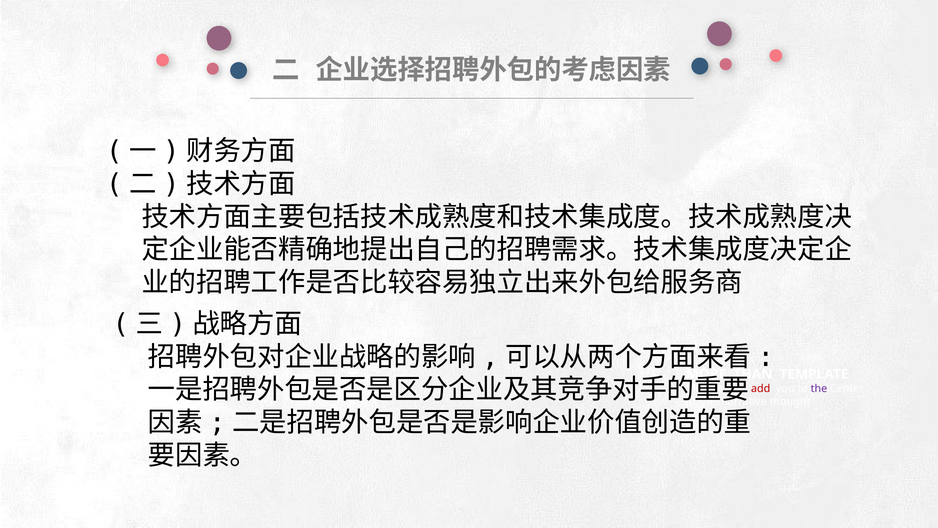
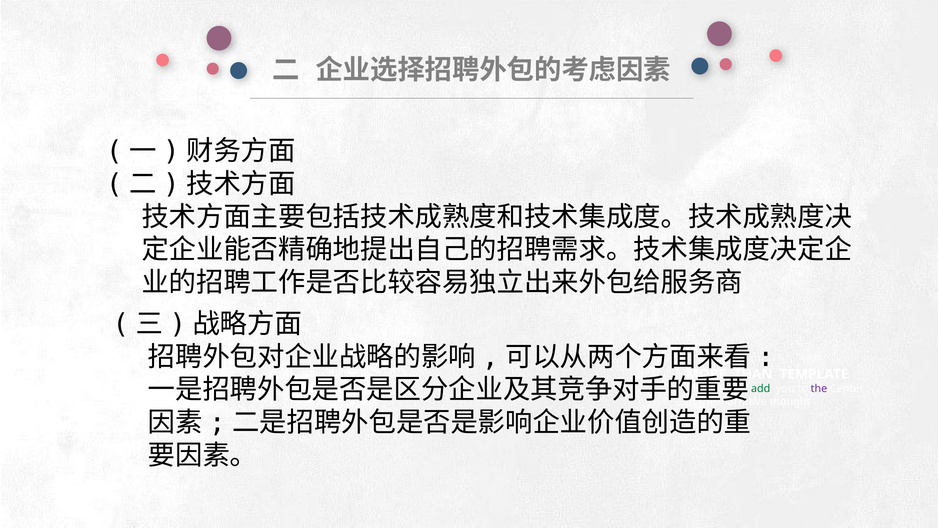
add colour: red -> green
